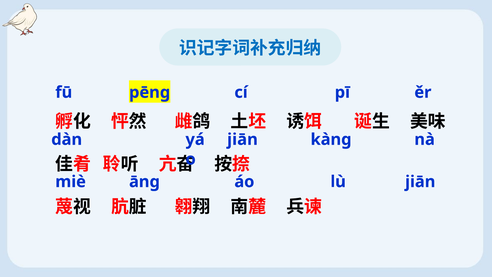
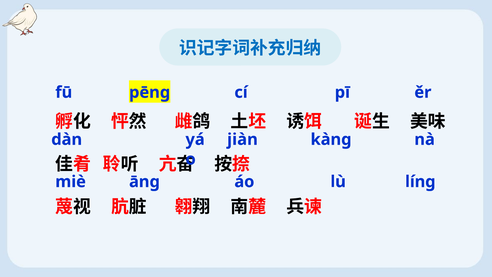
dàn jiān: jiān -> jiàn
lù jiān: jiān -> línɡ
